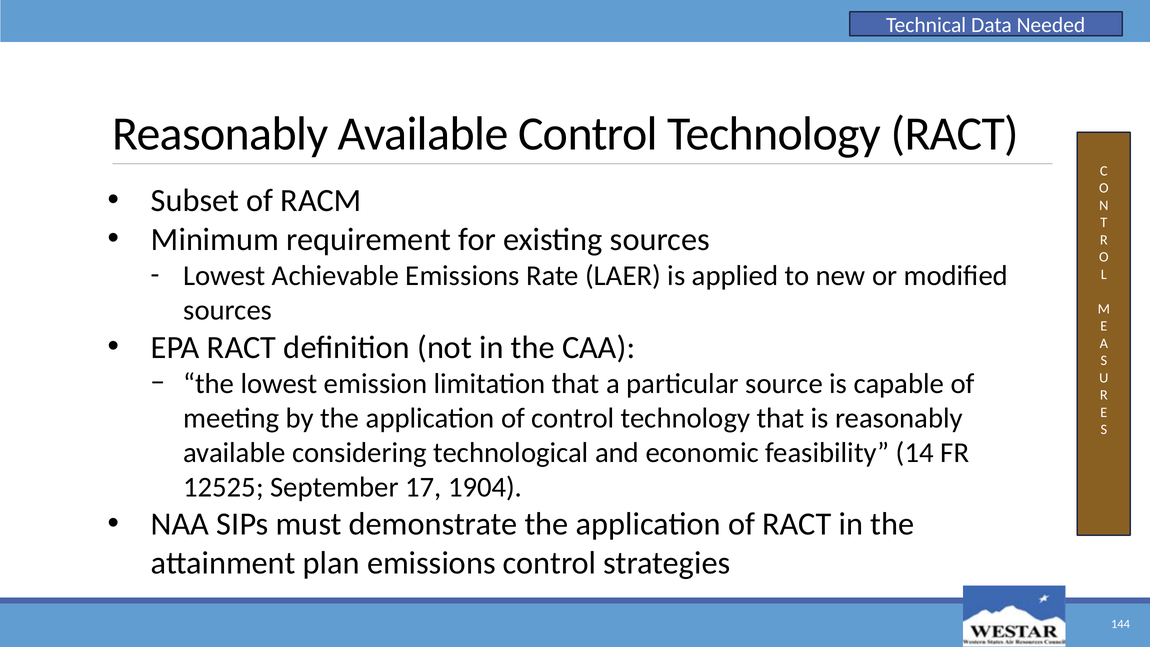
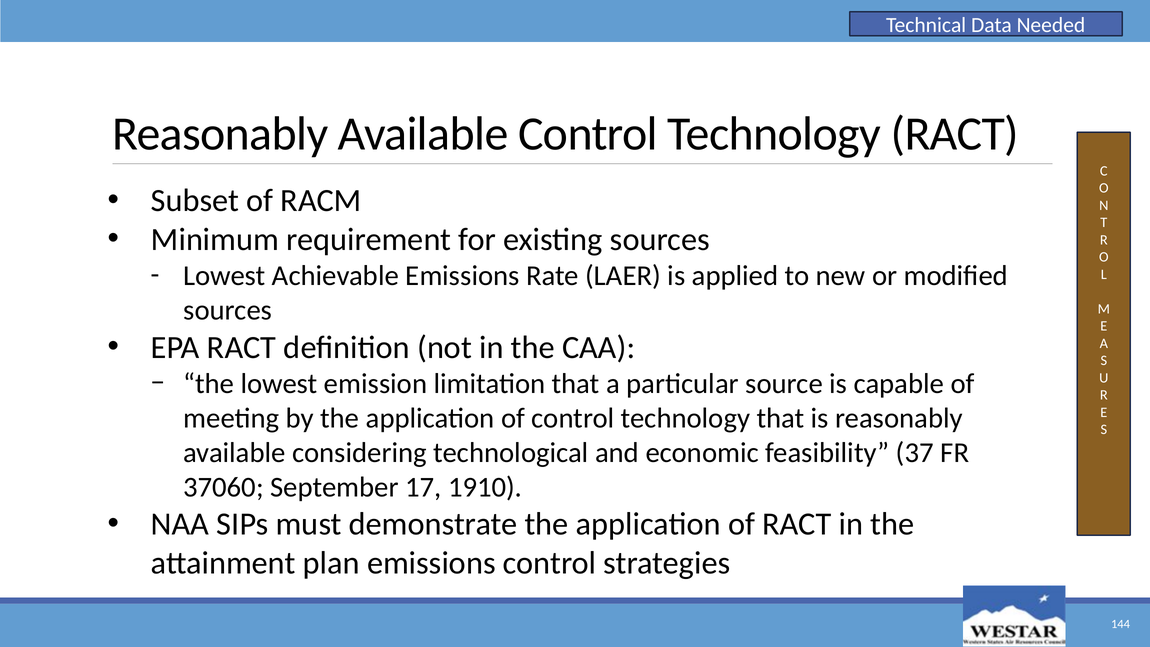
14: 14 -> 37
12525: 12525 -> 37060
1904: 1904 -> 1910
